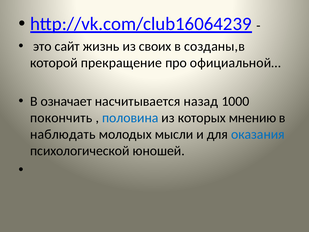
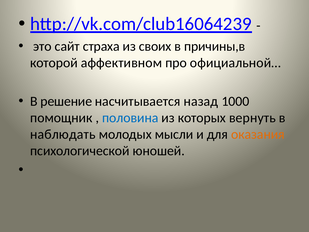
жизнь: жизнь -> страха
созданы,в: созданы,в -> причины,в
прекращение: прекращение -> аффективном
означает: означает -> решение
покончить: покончить -> помощник
мнению: мнению -> вернуть
оказания colour: blue -> orange
